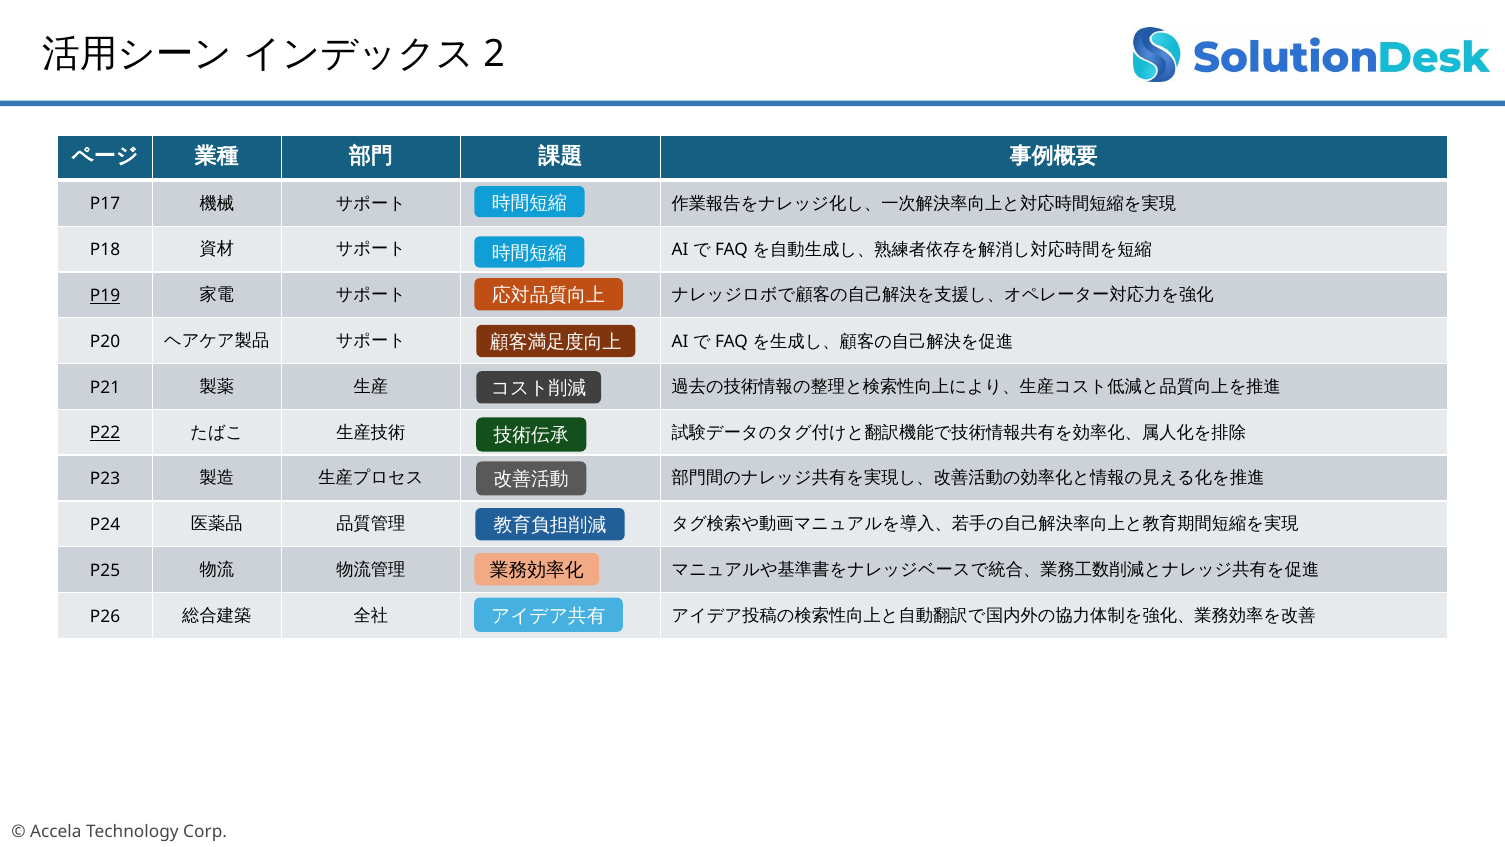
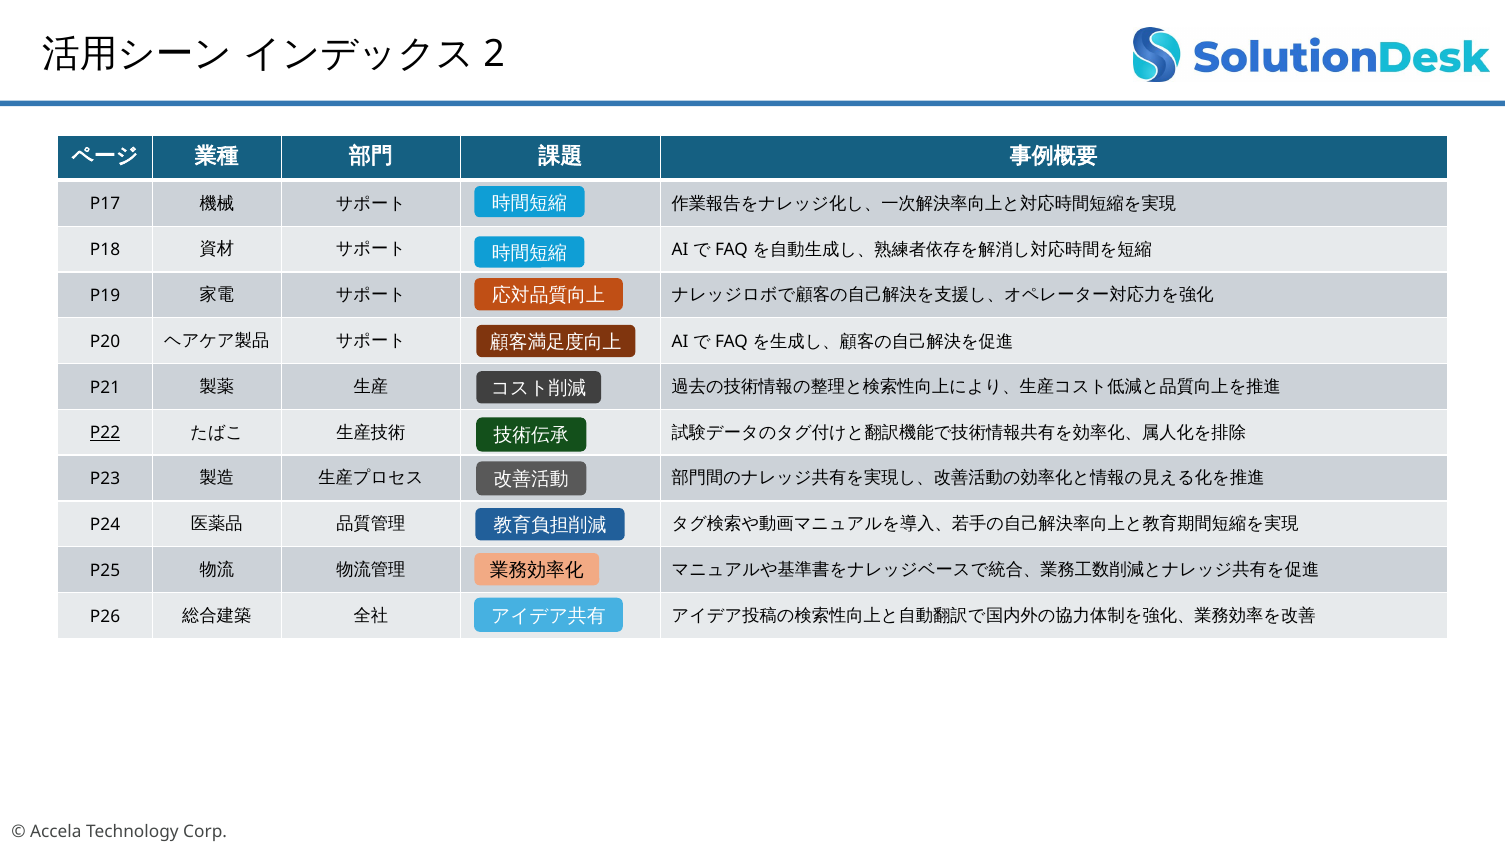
P19 underline: present -> none
